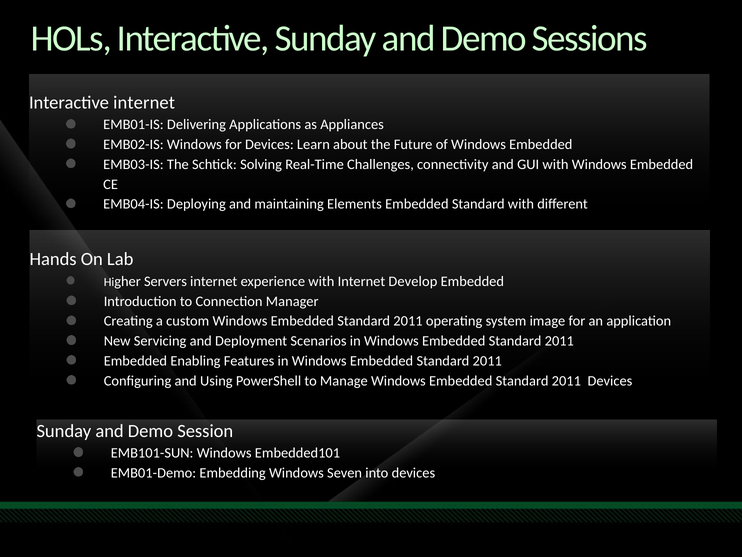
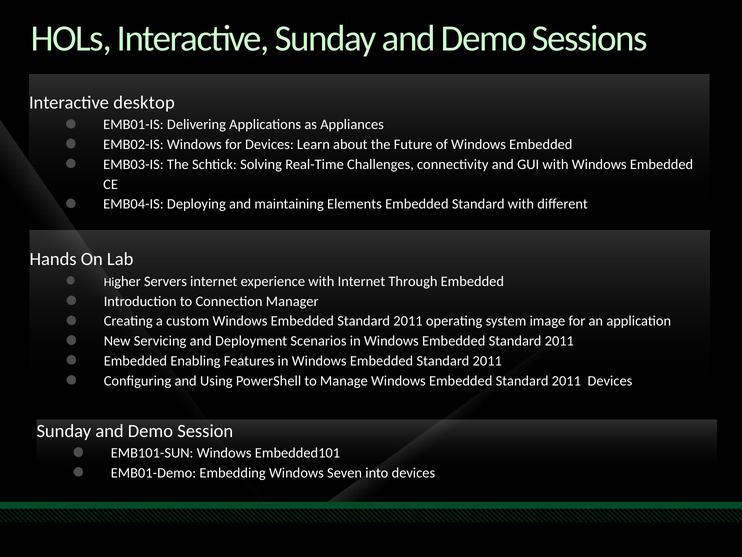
Interactive internet: internet -> desktop
Develop: Develop -> Through
